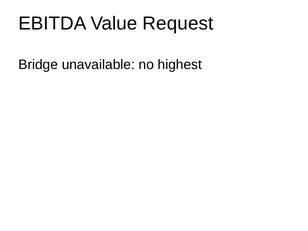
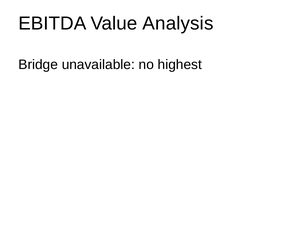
Request: Request -> Analysis
